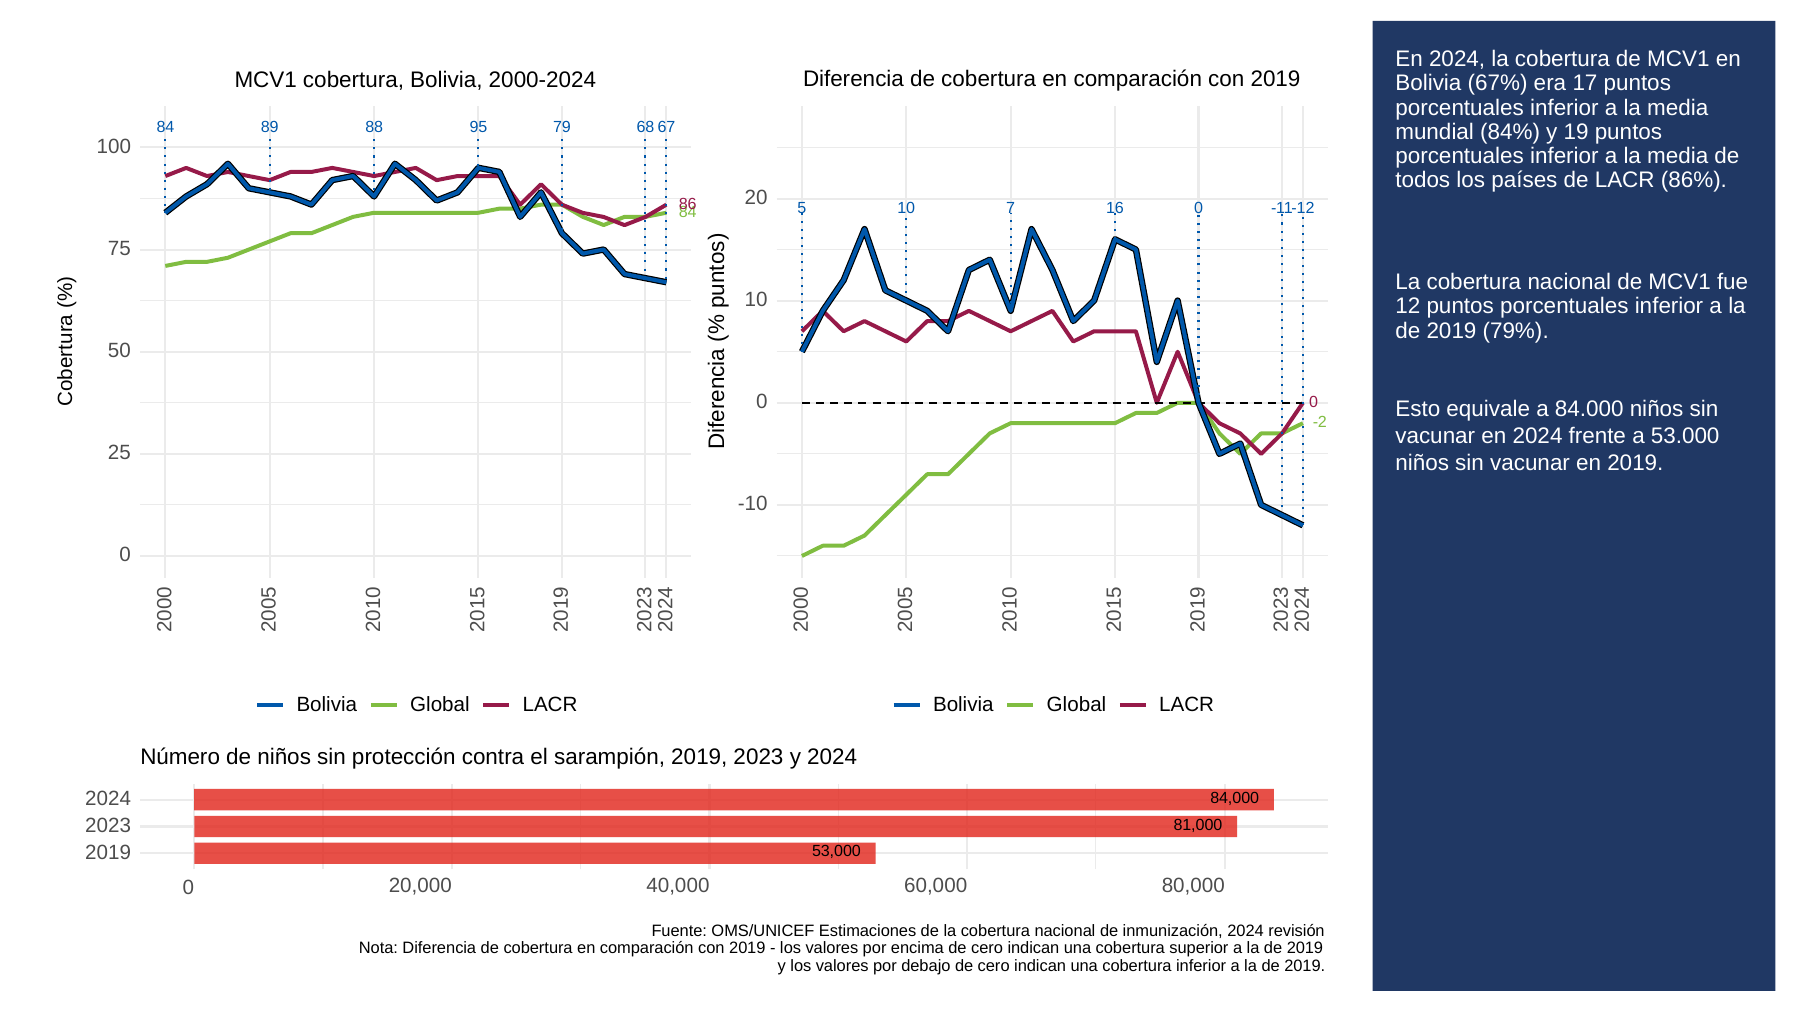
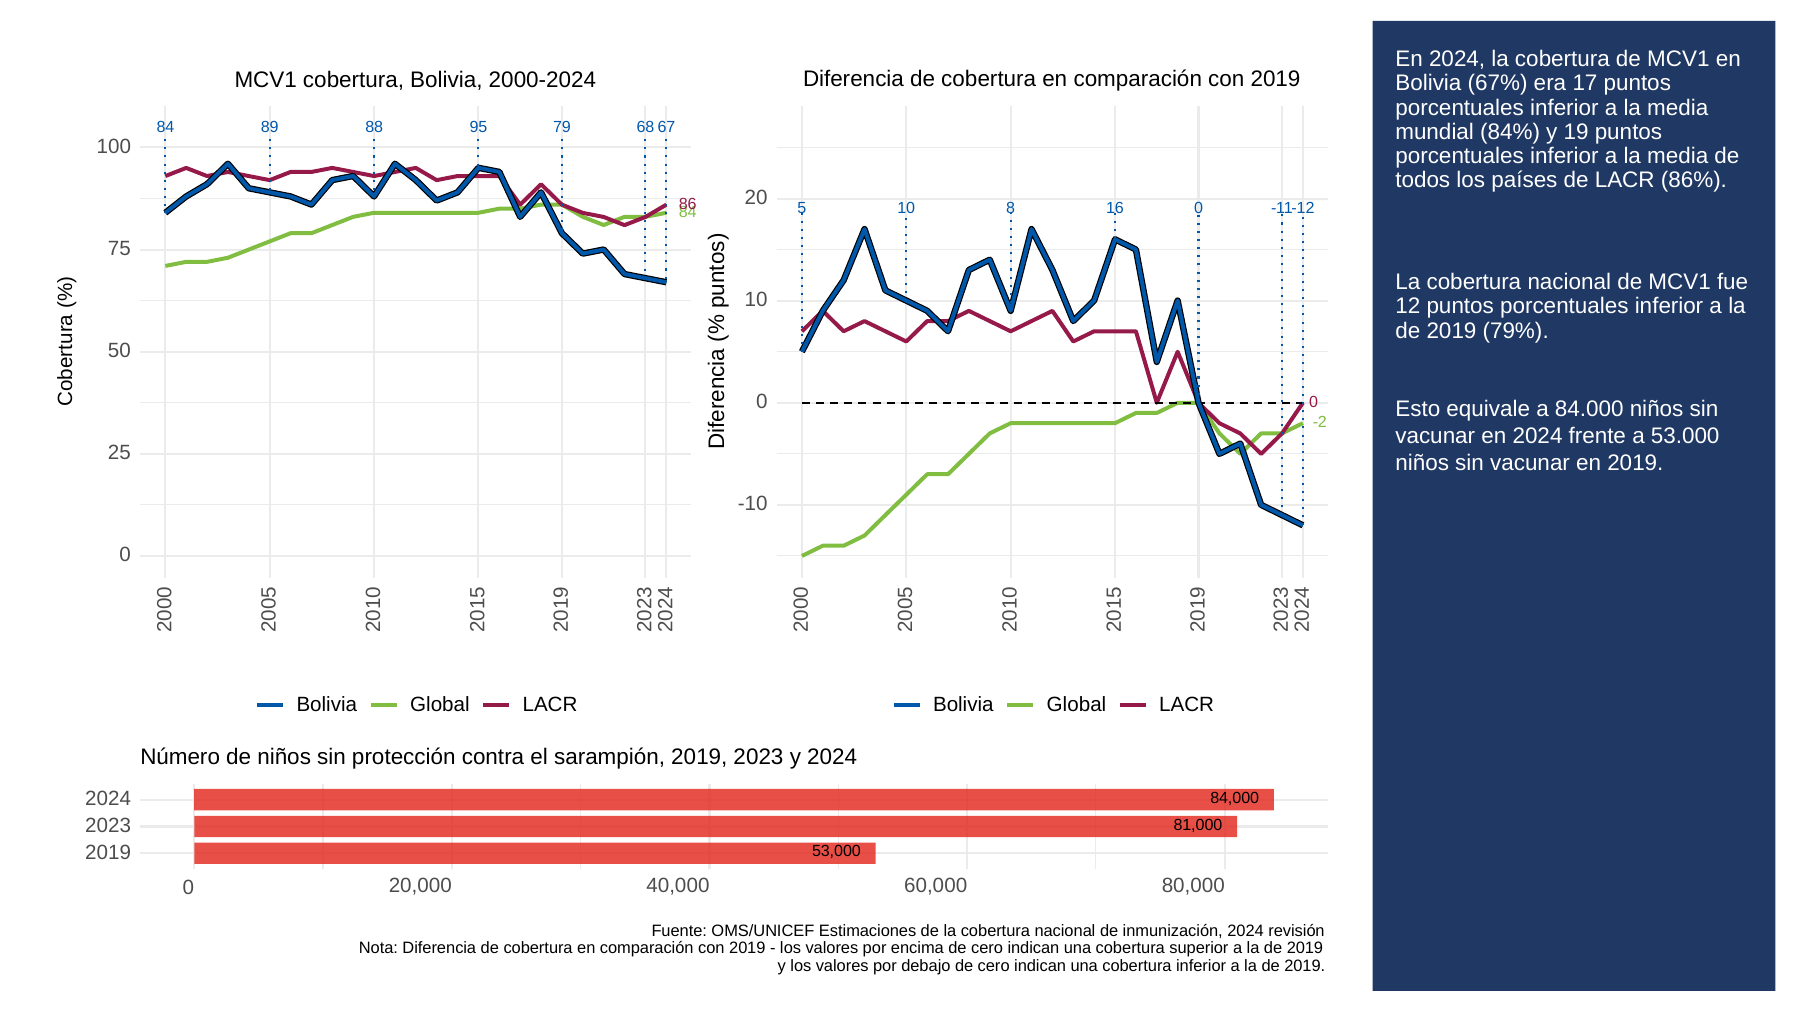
7: 7 -> 8
